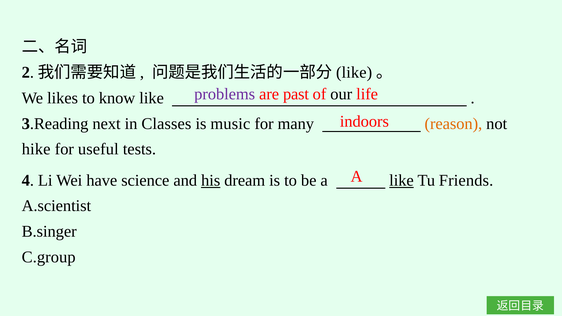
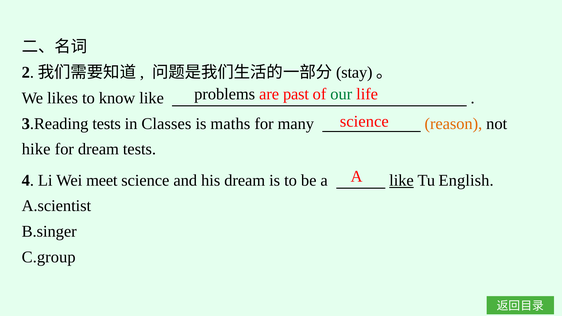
like at (354, 73): like -> stay
problems colour: purple -> black
our colour: black -> green
indoors at (364, 122): indoors -> science
3.Reading next: next -> tests
music: music -> maths
for useful: useful -> dream
have: have -> meet
his underline: present -> none
Friends: Friends -> English
